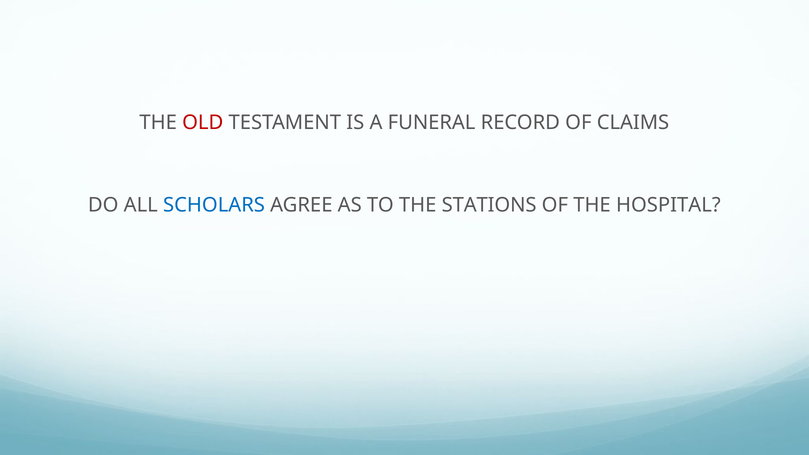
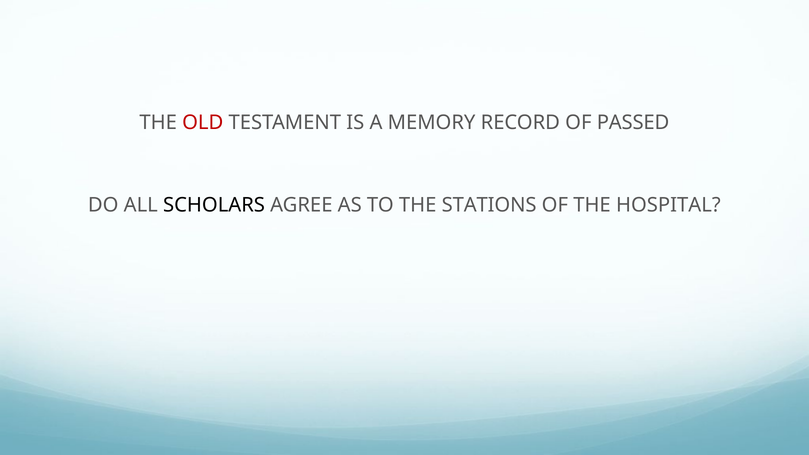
FUNERAL: FUNERAL -> MEMORY
CLAIMS: CLAIMS -> PASSED
SCHOLARS colour: blue -> black
